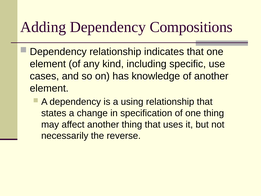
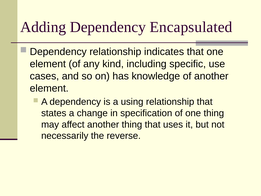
Compositions: Compositions -> Encapsulated
